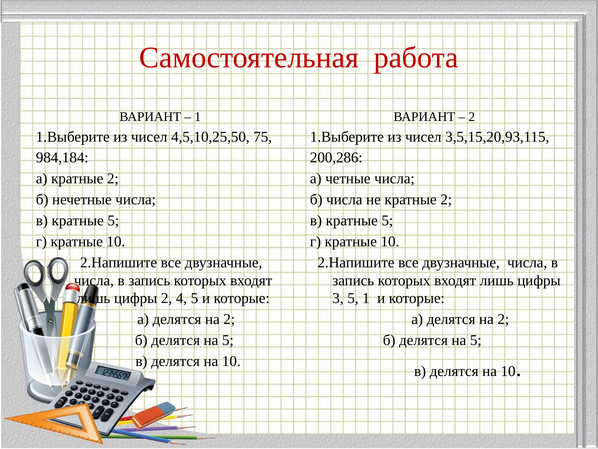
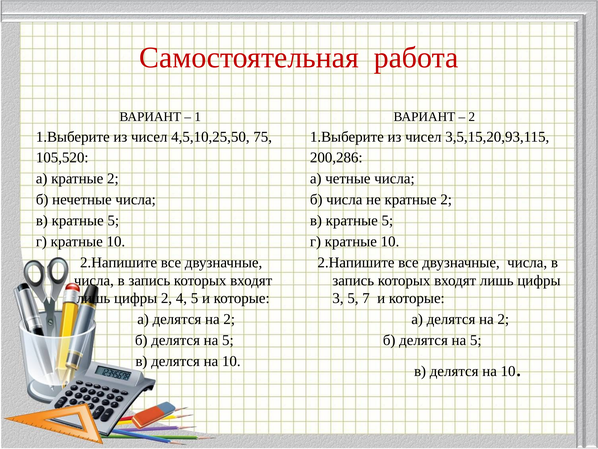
984,184: 984,184 -> 105,520
5 1: 1 -> 7
